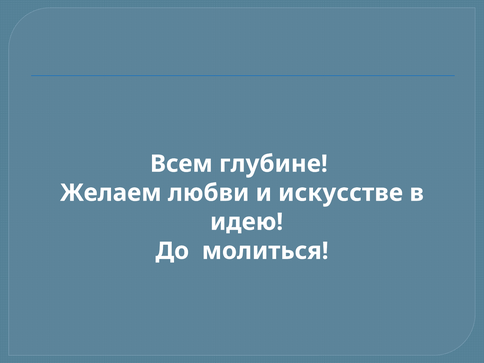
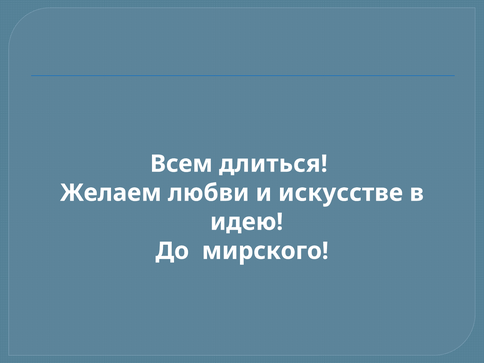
глубине: глубине -> длиться
молиться: молиться -> мирского
